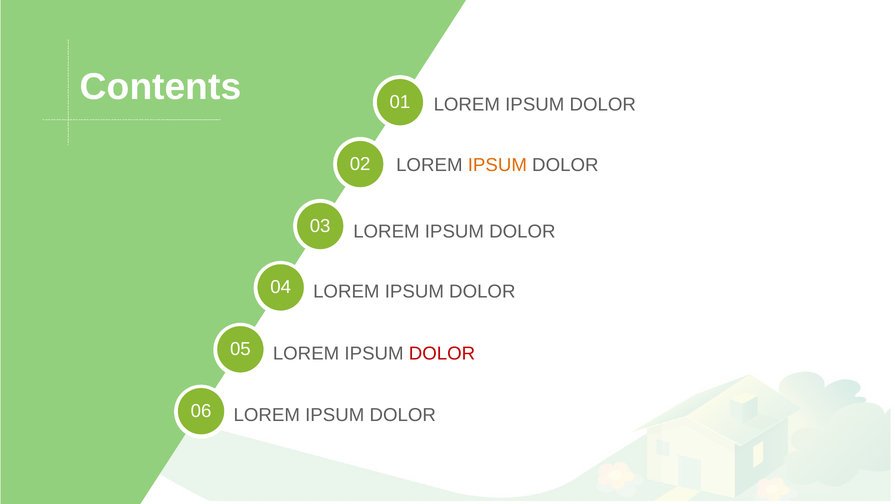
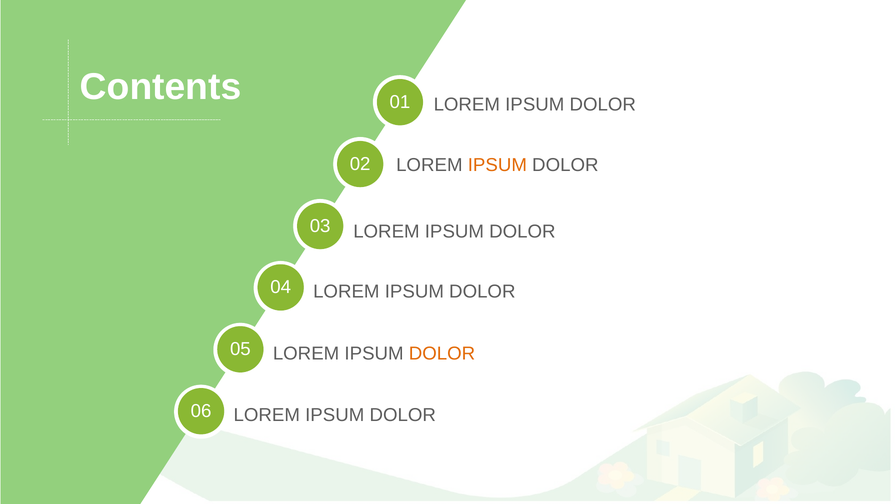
DOLOR at (442, 353) colour: red -> orange
